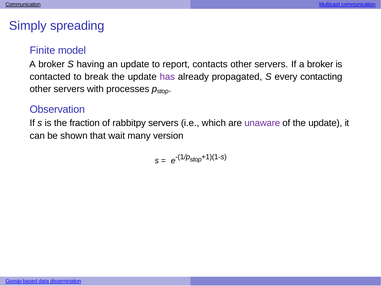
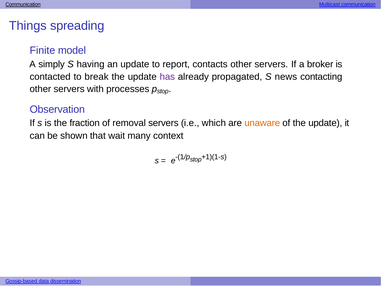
Simply: Simply -> Things
broker at (52, 64): broker -> simply
every: every -> news
rabbitpy: rabbitpy -> removal
unaware colour: purple -> orange
version: version -> context
